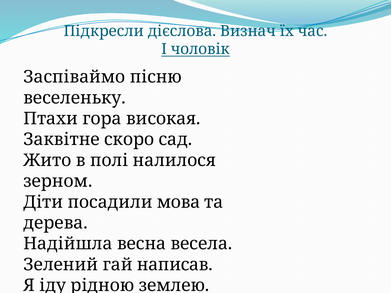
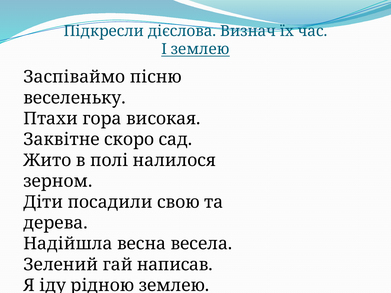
І чоловік: чоловік -> землею
мова: мова -> свою
